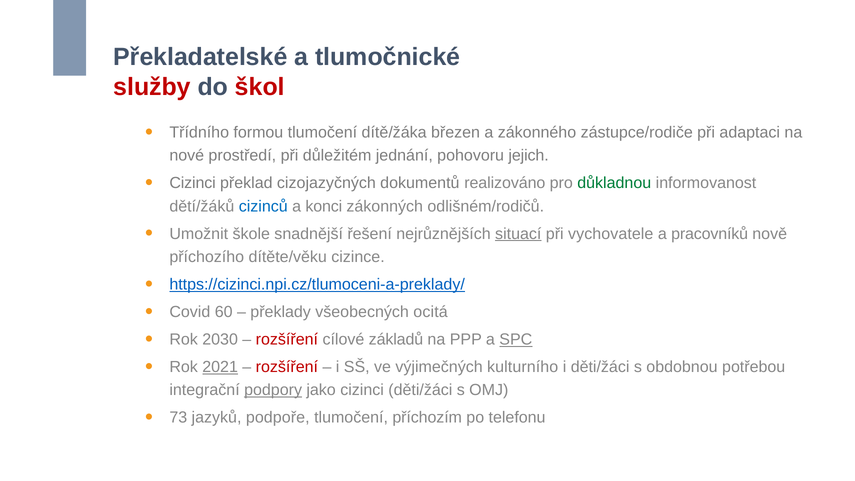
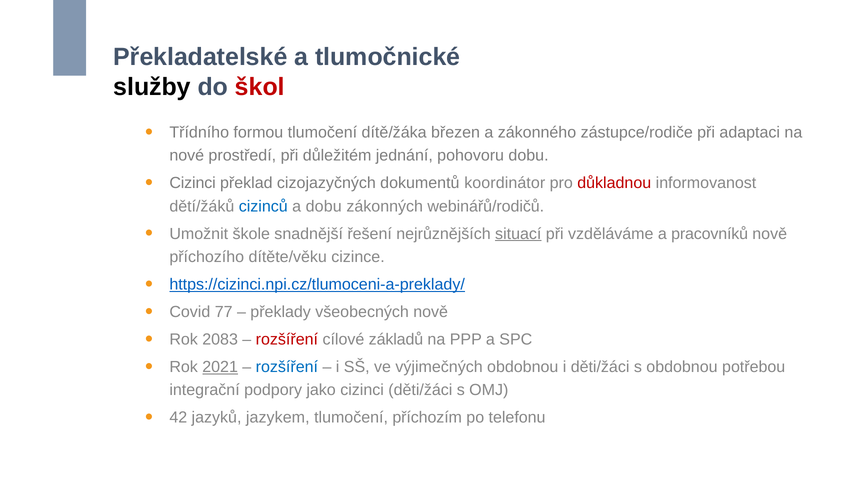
služby colour: red -> black
pohovoru jejich: jejich -> dobu
realizováno: realizováno -> koordinátor
důkladnou colour: green -> red
a konci: konci -> dobu
odlišném/rodičů: odlišném/rodičů -> webinářů/rodičů
vychovatele: vychovatele -> vzděláváme
60: 60 -> 77
všeobecných ocitá: ocitá -> nově
2030: 2030 -> 2083
SPC underline: present -> none
rozšíření at (287, 367) colour: red -> blue
výjimečných kulturního: kulturního -> obdobnou
podpory underline: present -> none
73: 73 -> 42
podpoře: podpoře -> jazykem
